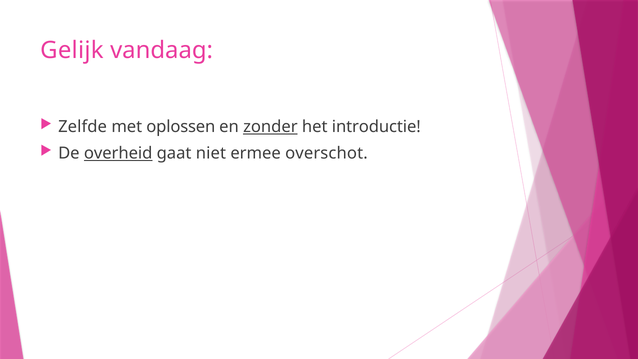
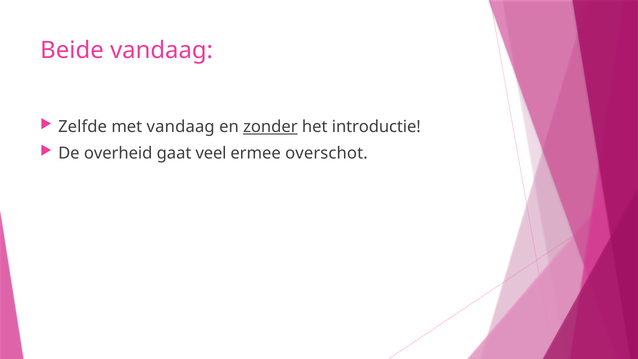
Gelijk: Gelijk -> Beide
met oplossen: oplossen -> vandaag
overheid underline: present -> none
niet: niet -> veel
